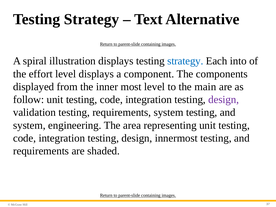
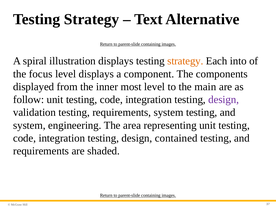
strategy at (185, 61) colour: blue -> orange
effort: effort -> focus
innermost: innermost -> contained
